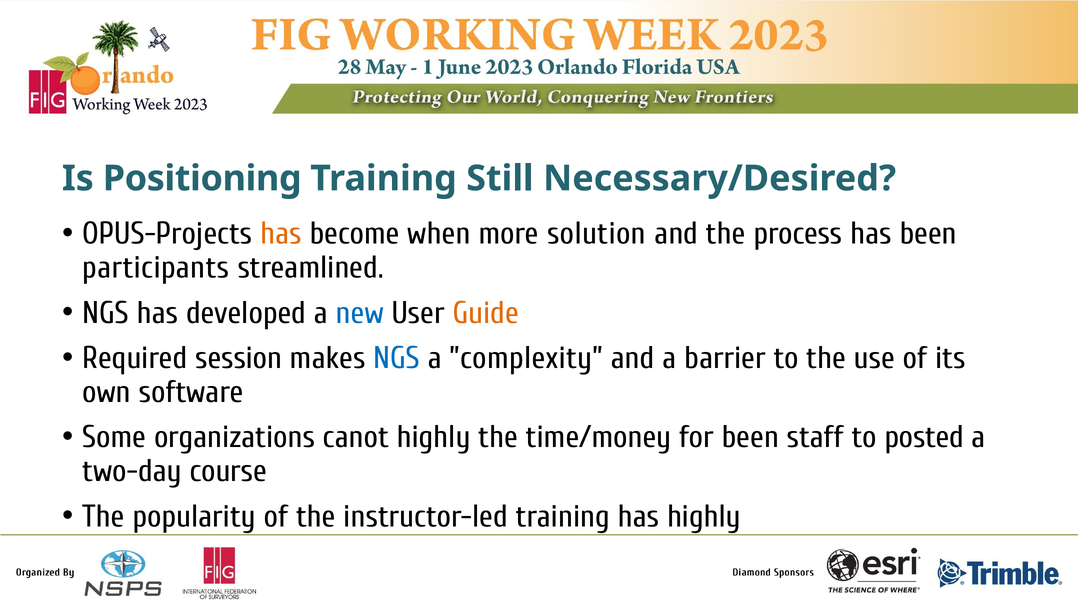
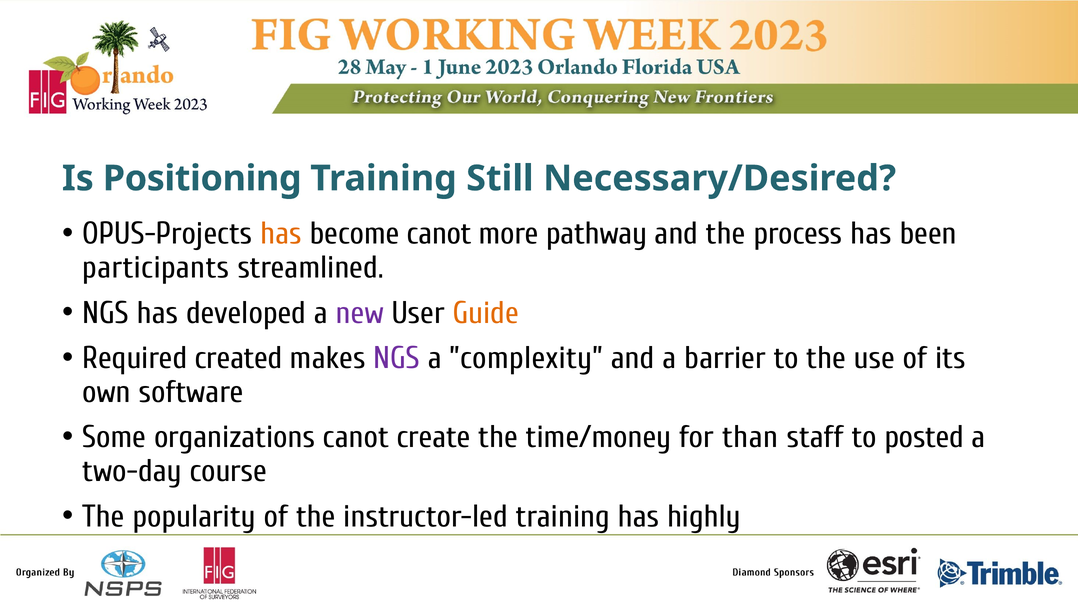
become when: when -> canot
solution: solution -> pathway
new colour: blue -> purple
session: session -> created
NGS at (397, 358) colour: blue -> purple
canot highly: highly -> create
for been: been -> than
